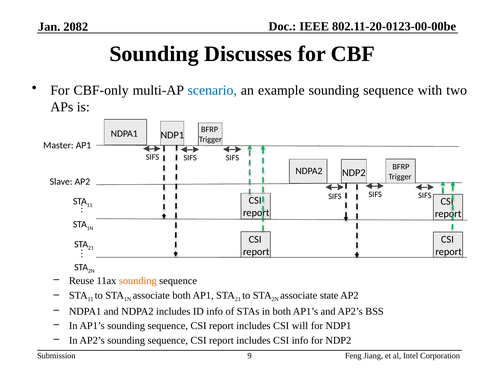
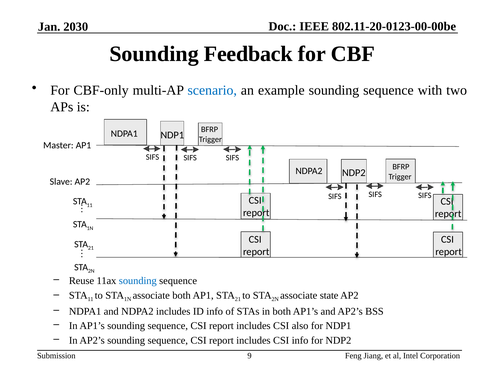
2082: 2082 -> 2030
Discusses: Discusses -> Feedback
sounding at (138, 281) colour: orange -> blue
will: will -> also
